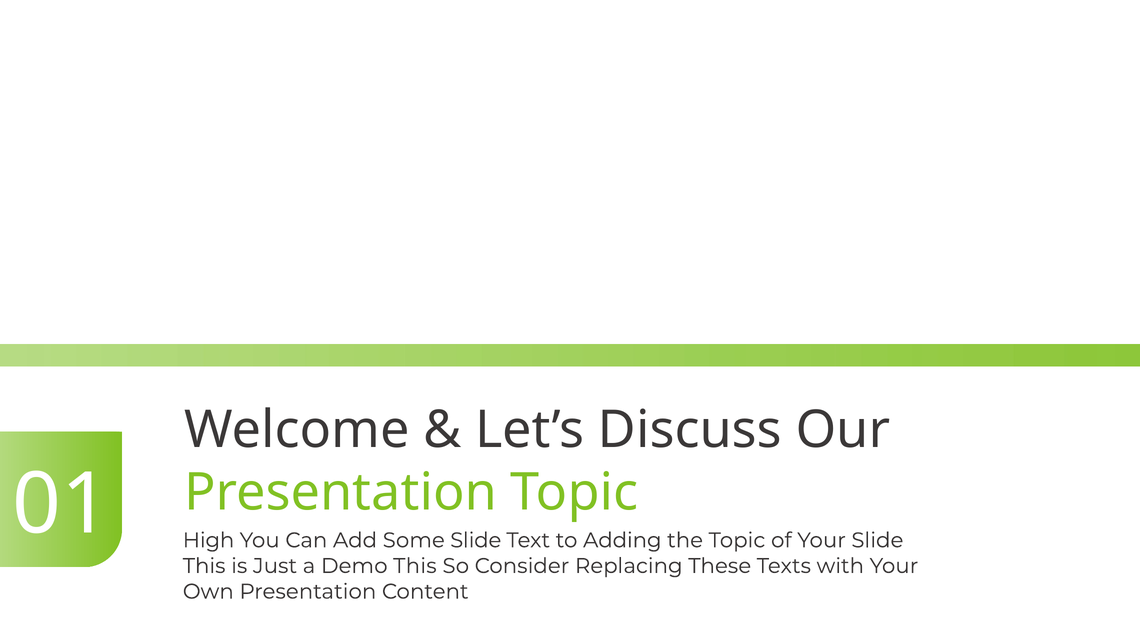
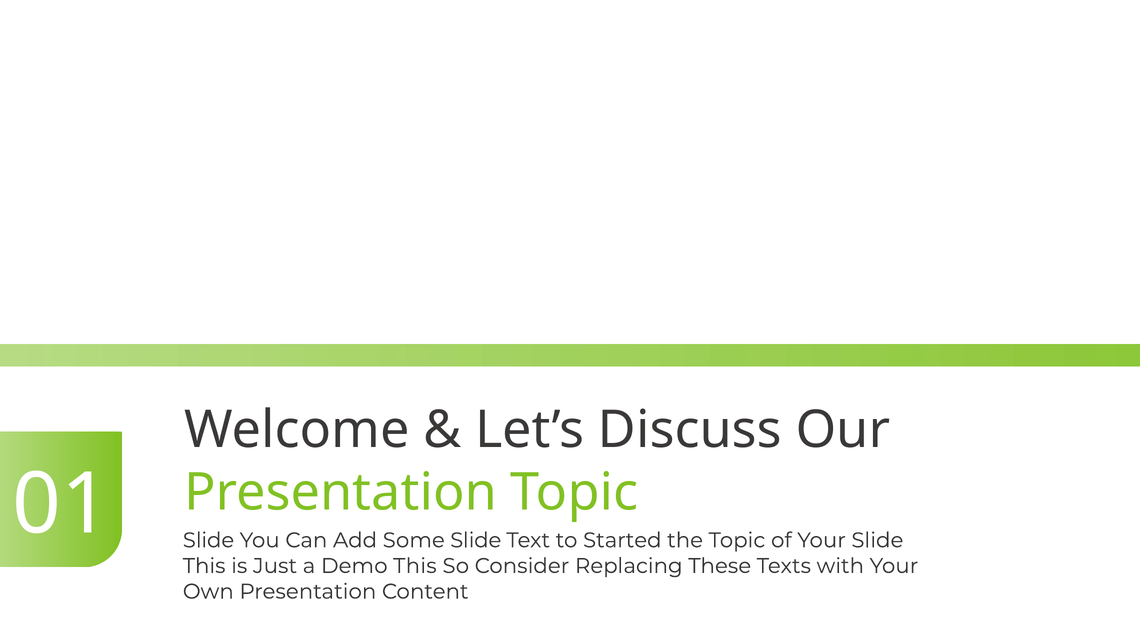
High at (209, 541): High -> Slide
Adding: Adding -> Started
